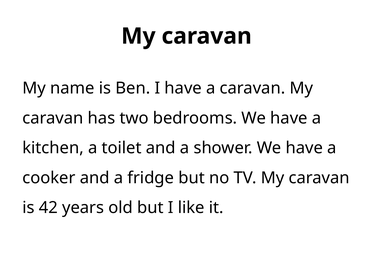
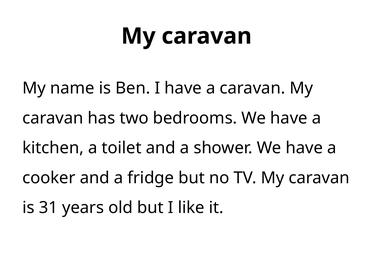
42: 42 -> 31
